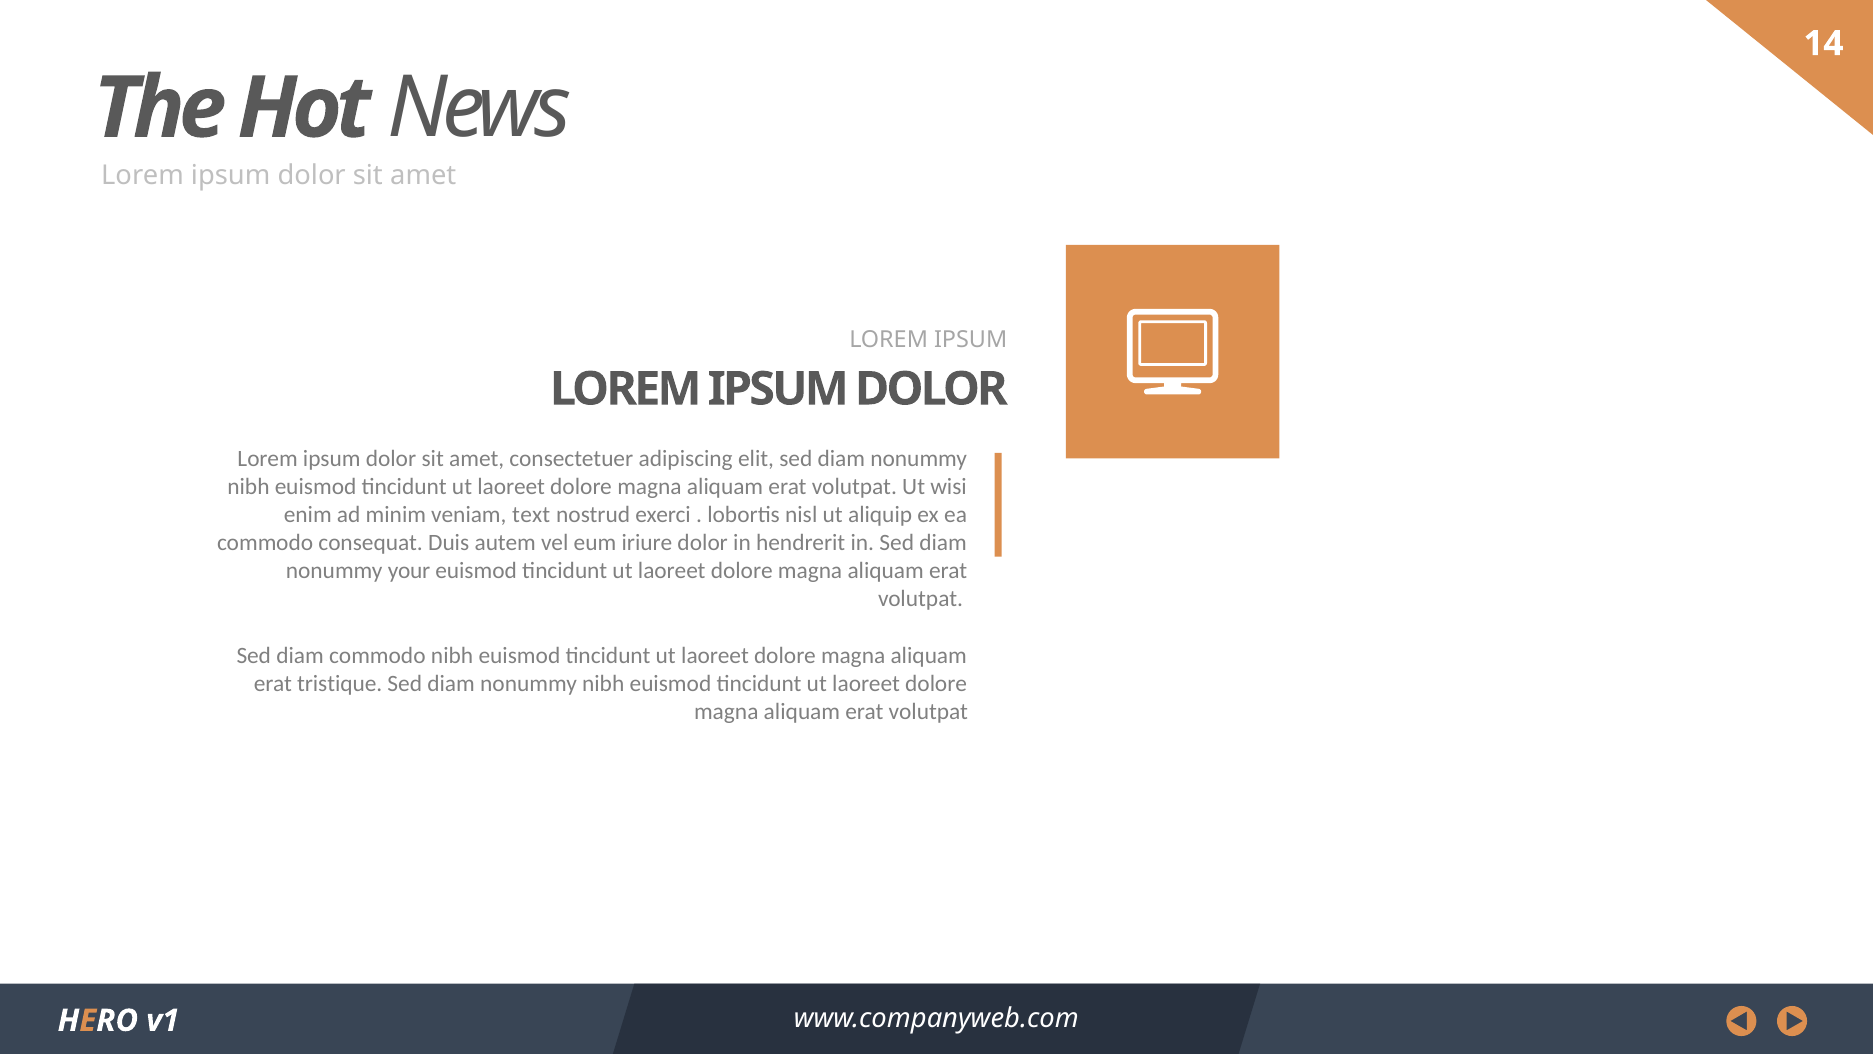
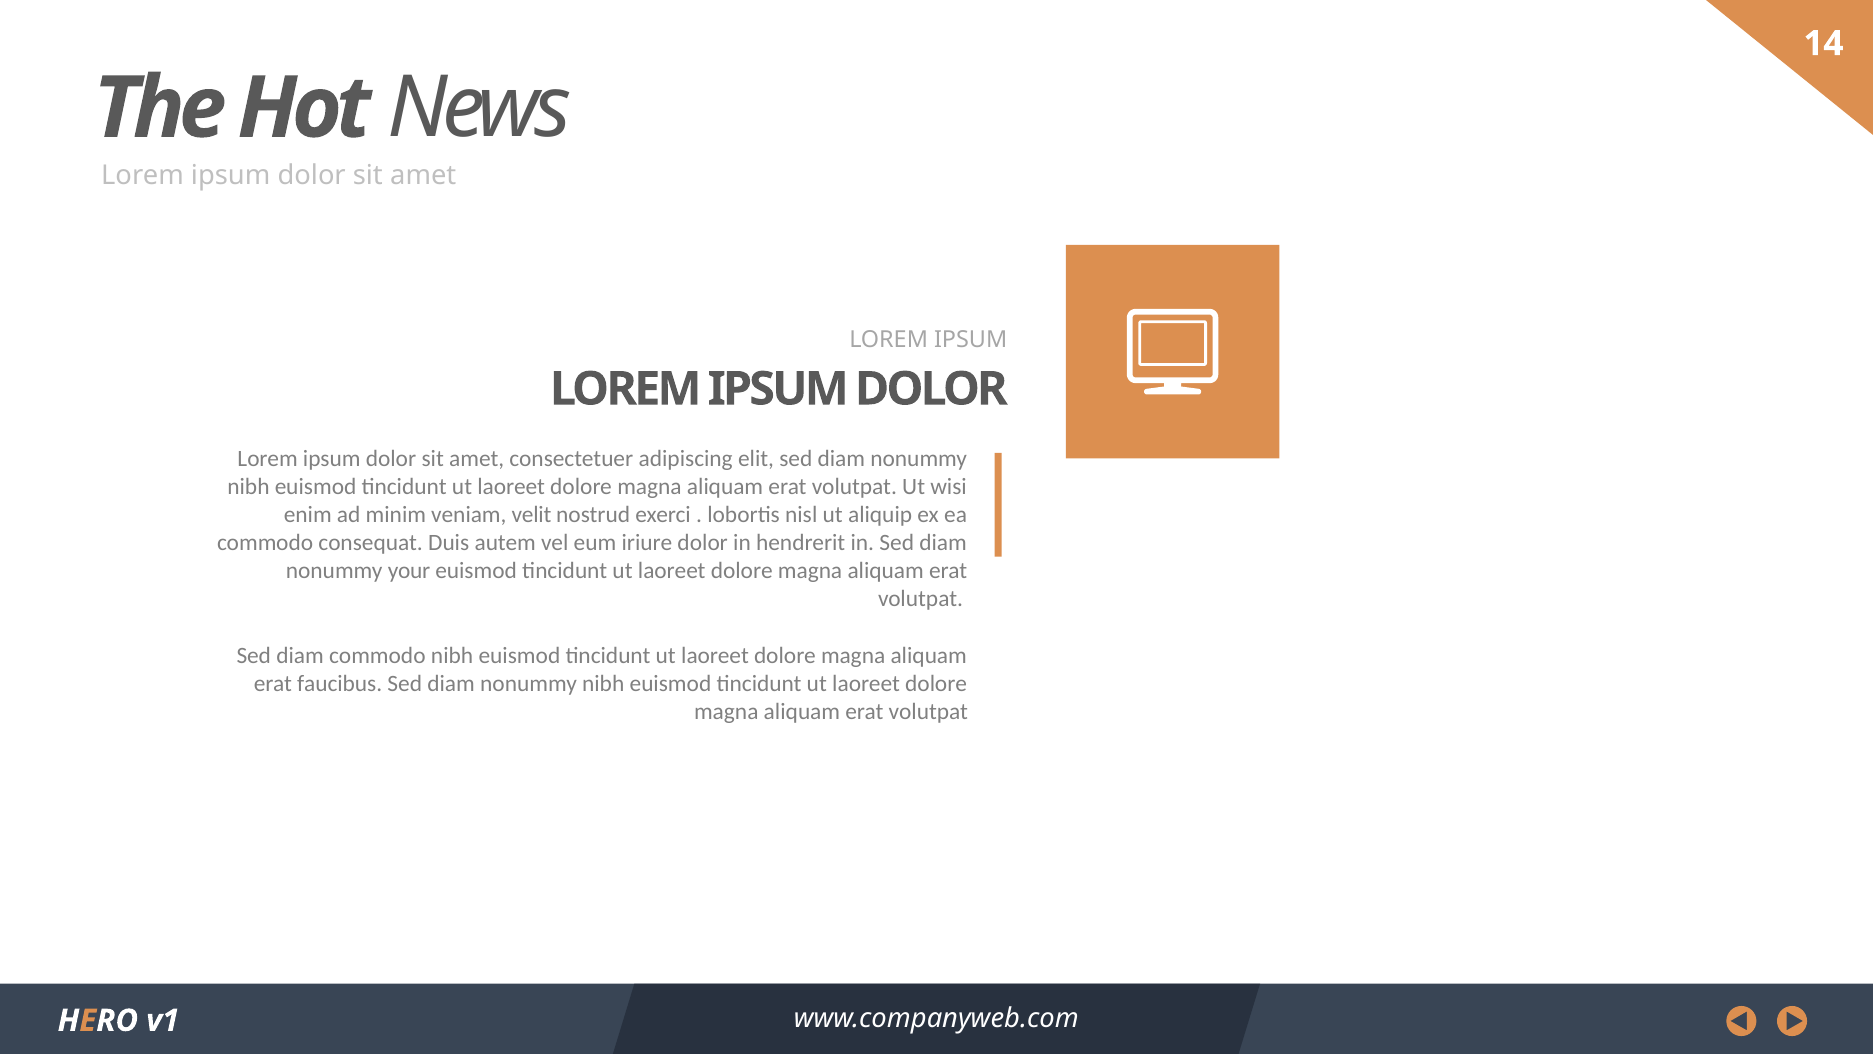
text: text -> velit
tristique: tristique -> faucibus
